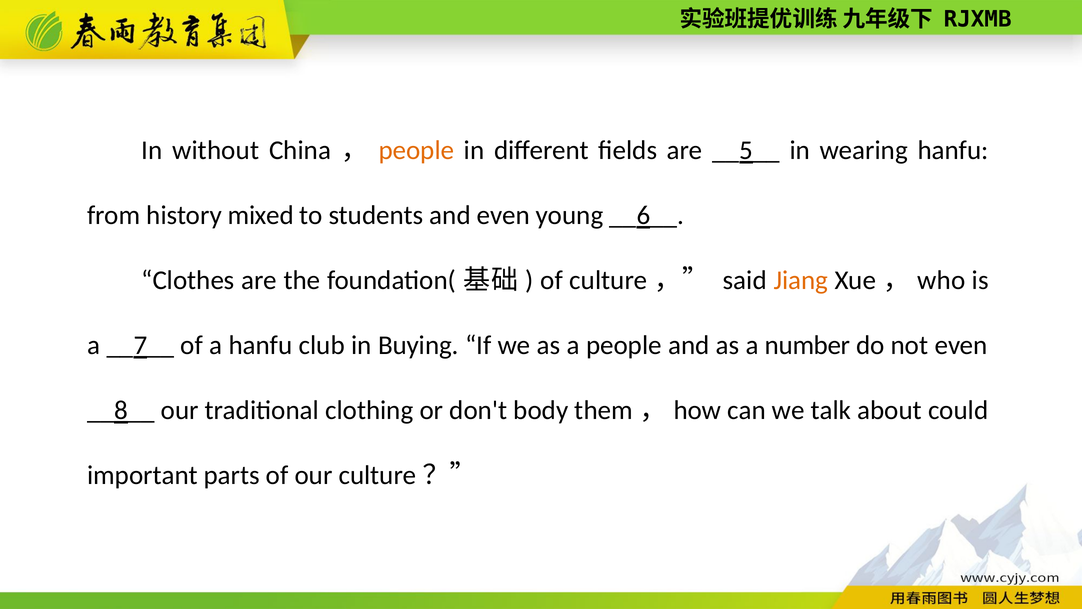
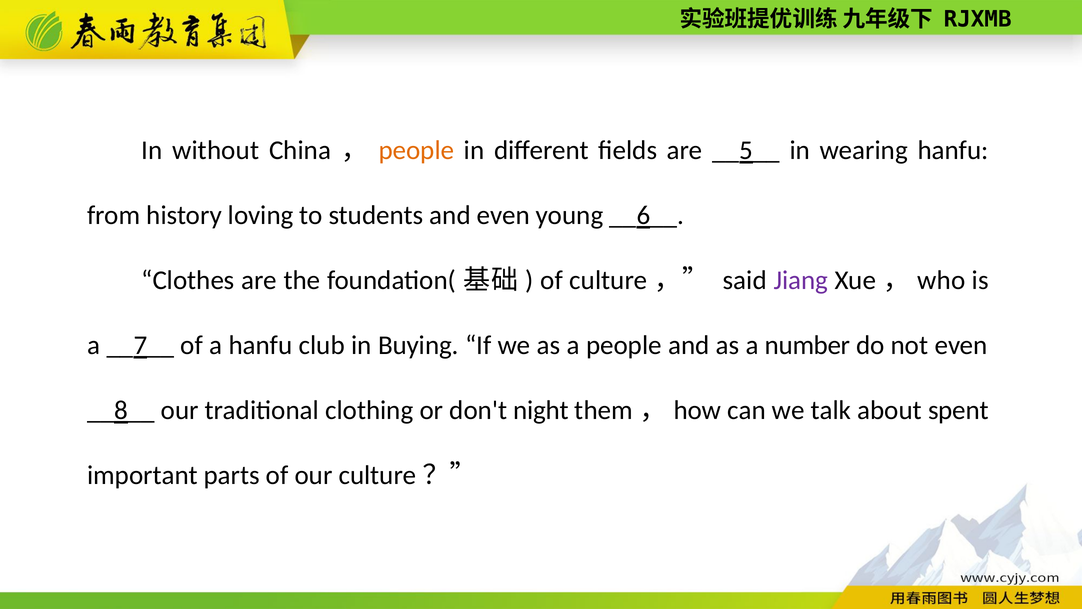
mixed: mixed -> loving
Jiang colour: orange -> purple
body: body -> night
could: could -> spent
